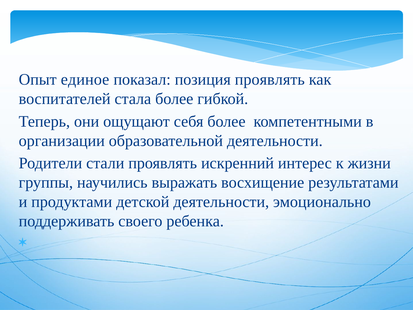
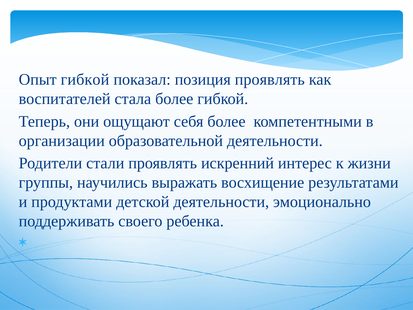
Опыт единое: единое -> гибкой
